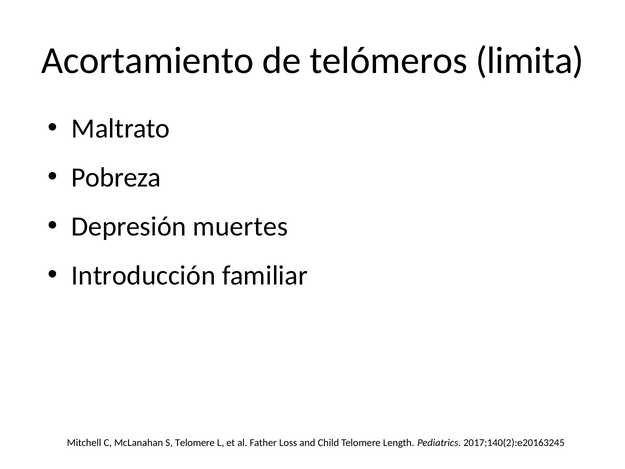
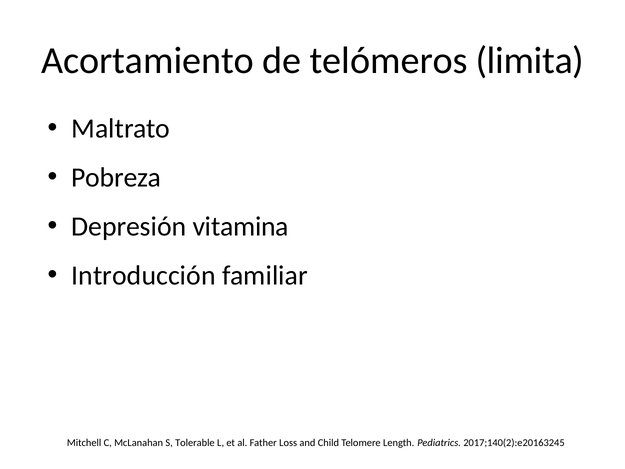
muertes: muertes -> vitamina
S Telomere: Telomere -> Tolerable
